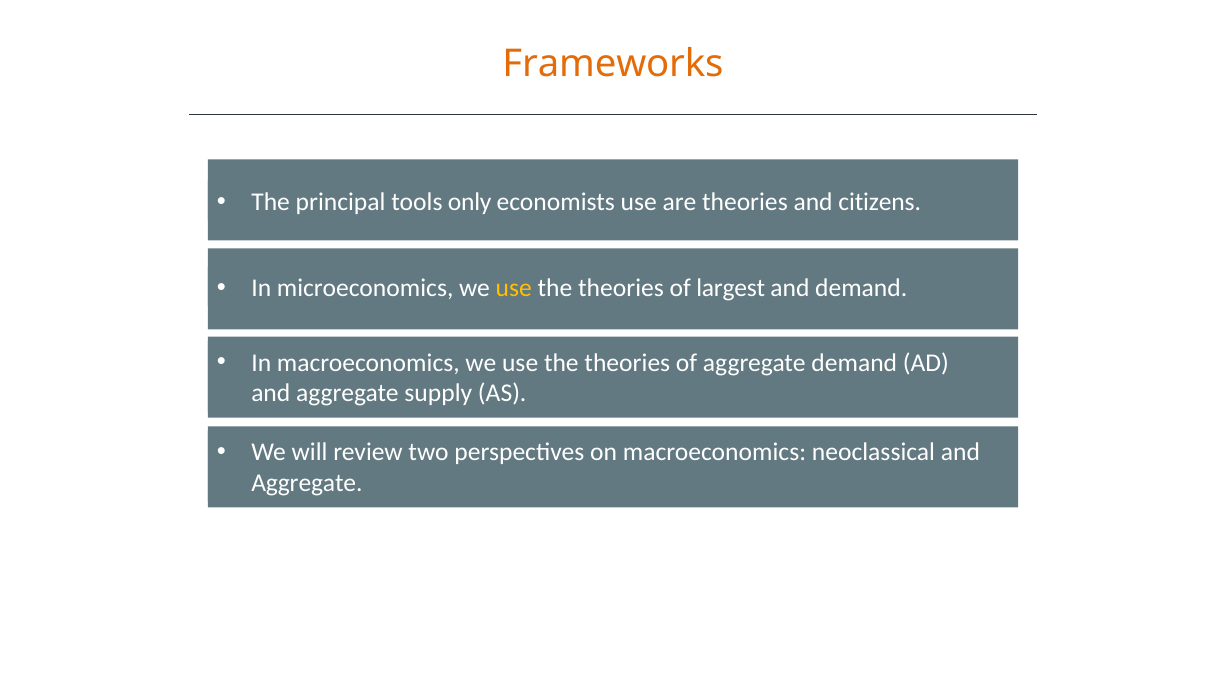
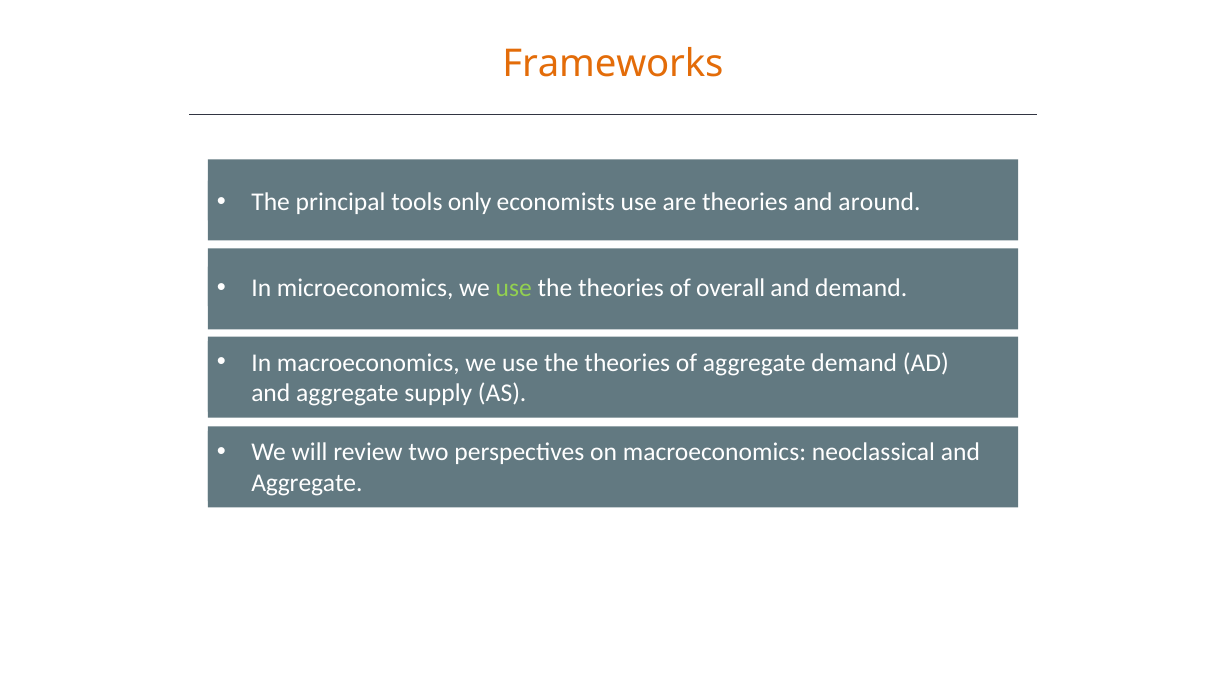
citizens: citizens -> around
use at (514, 288) colour: yellow -> light green
largest: largest -> overall
